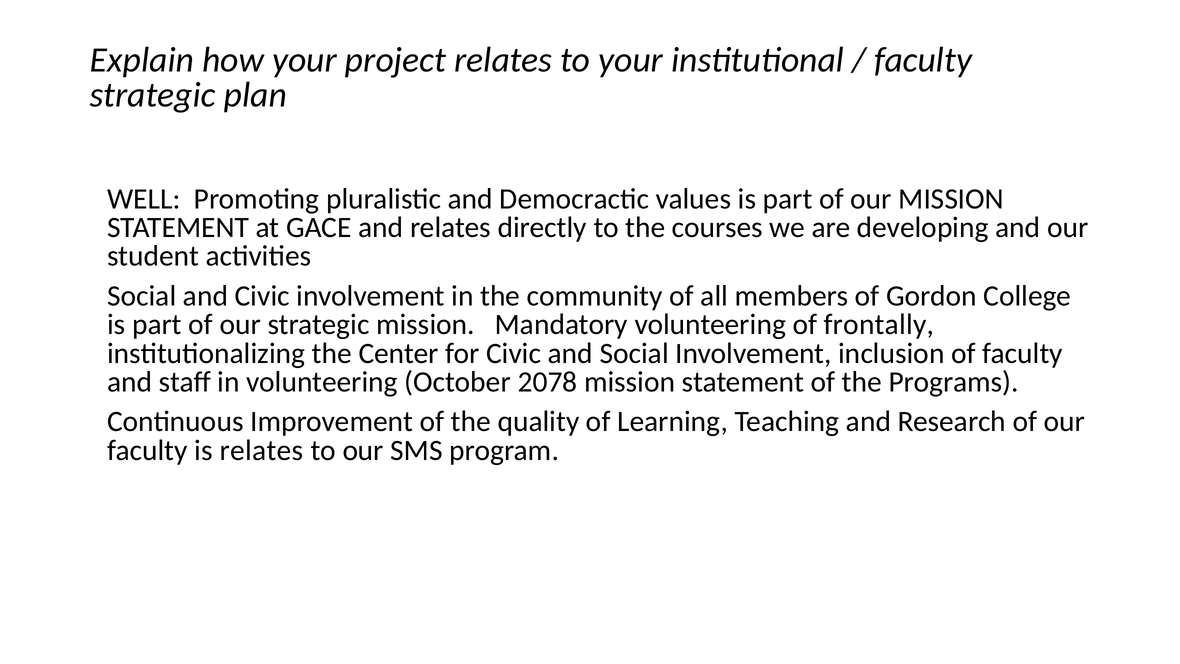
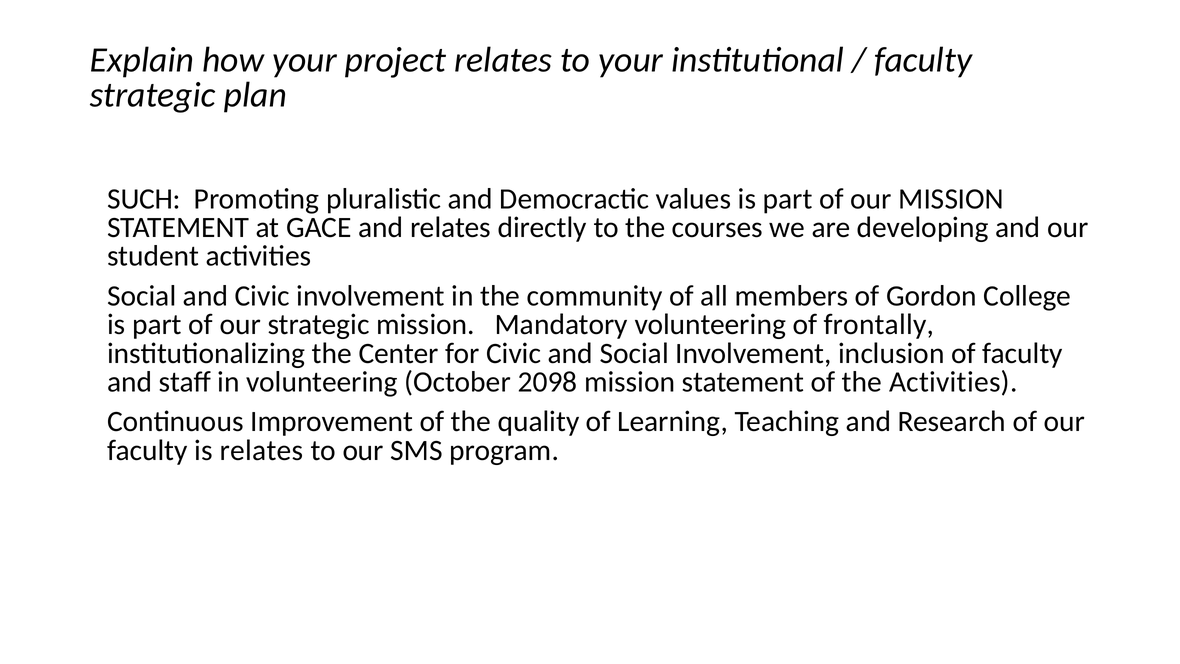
WELL: WELL -> SUCH
2078: 2078 -> 2098
the Programs: Programs -> Activities
